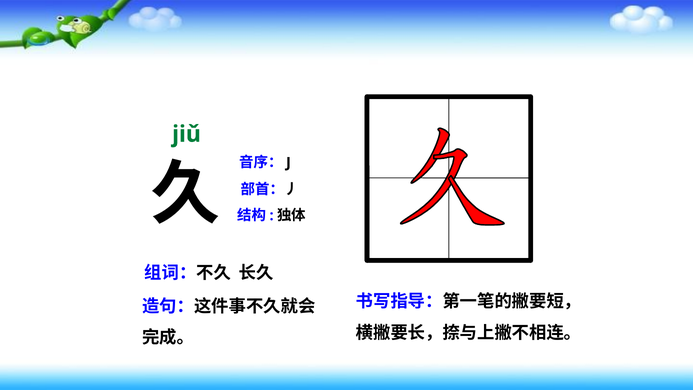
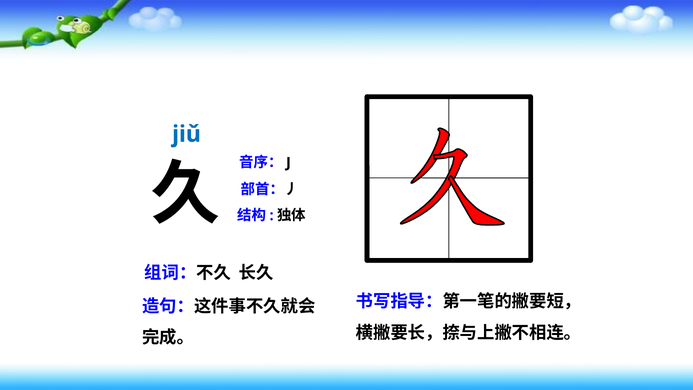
jiǔ colour: green -> blue
